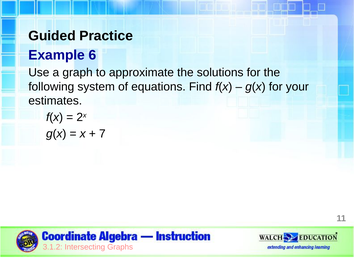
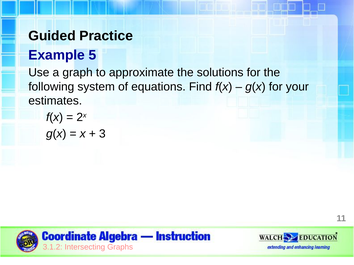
6: 6 -> 5
7: 7 -> 3
